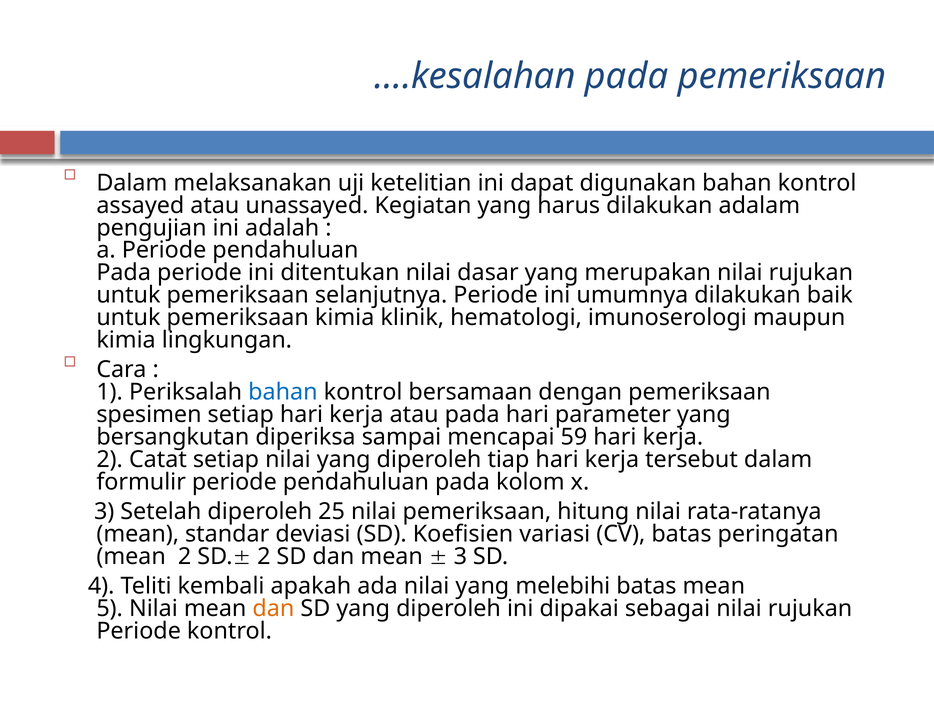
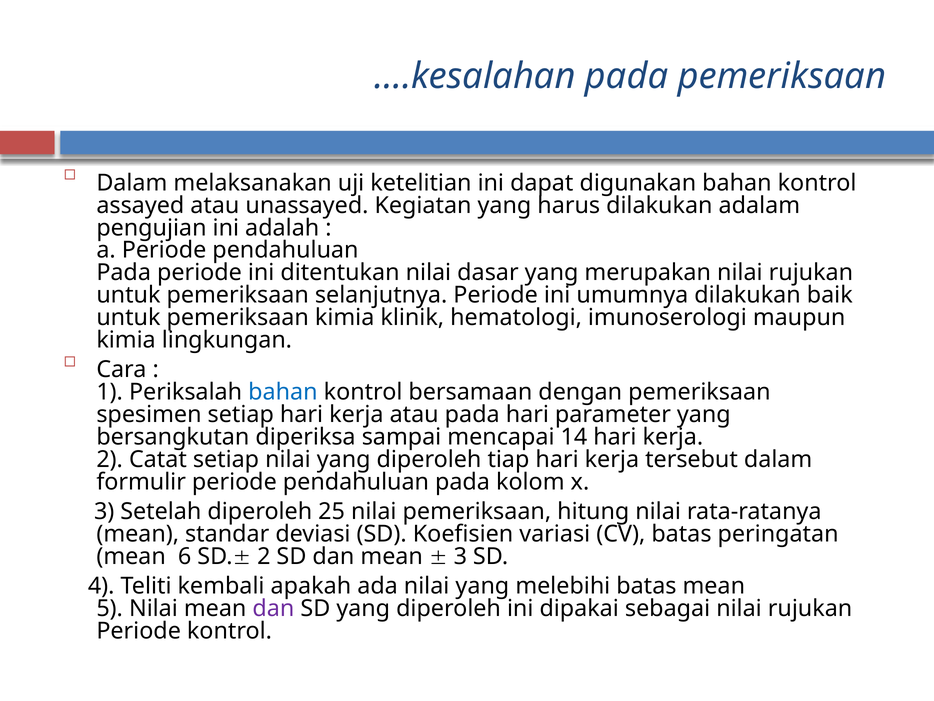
59: 59 -> 14
mean 2: 2 -> 6
dan at (273, 608) colour: orange -> purple
